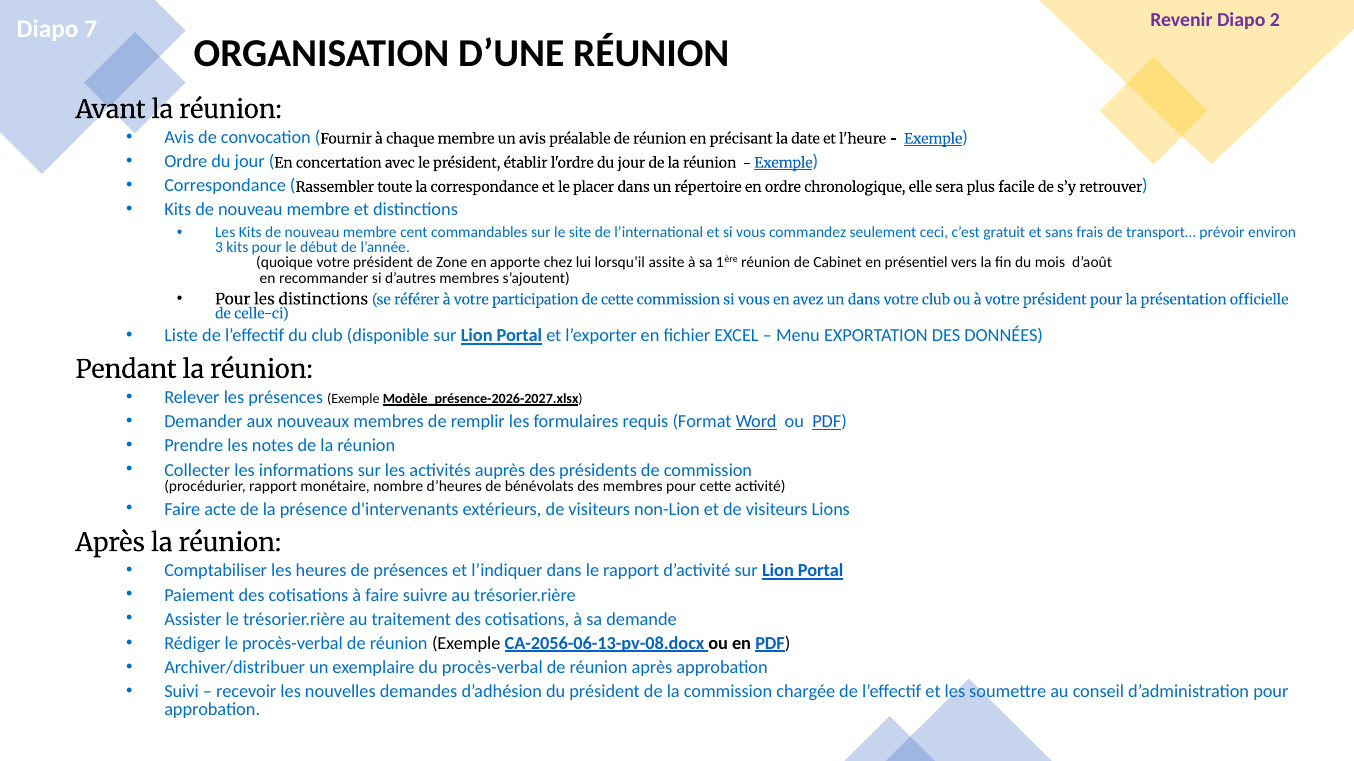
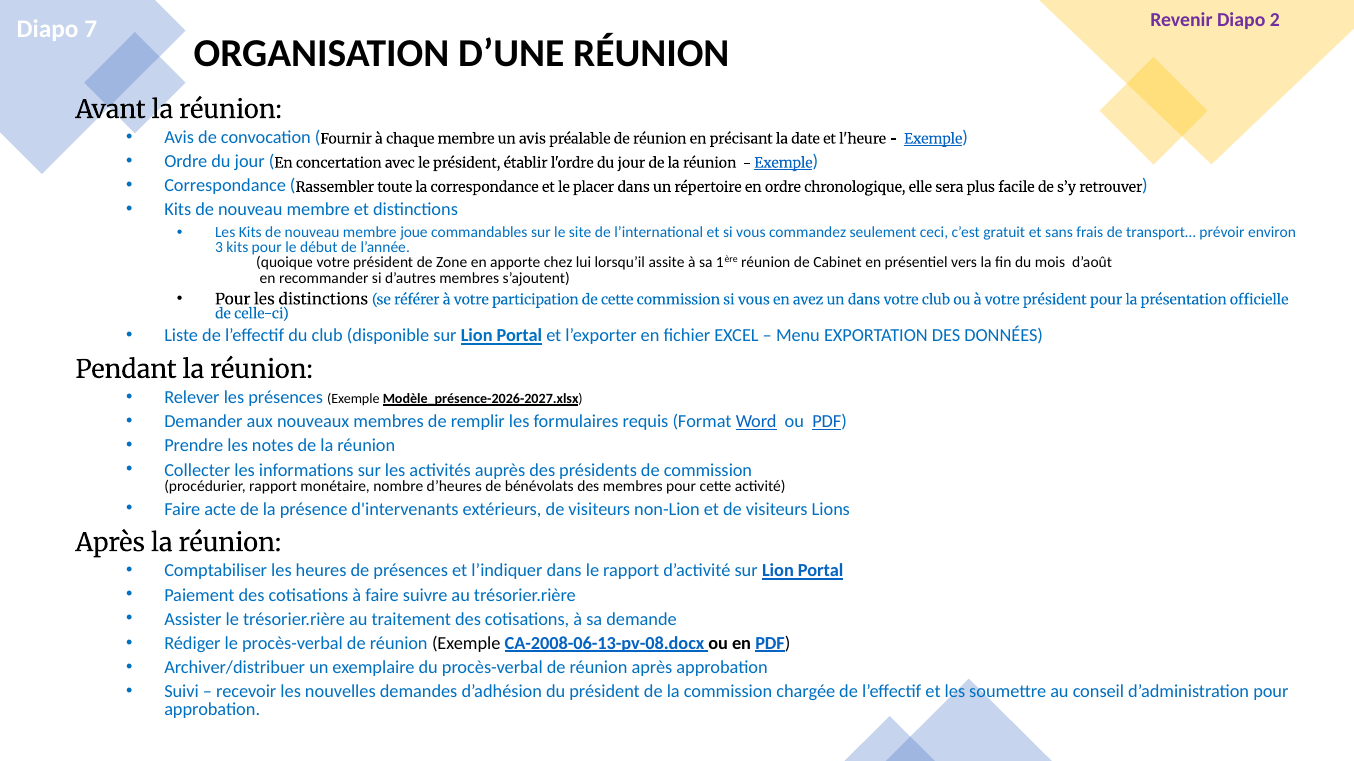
cent: cent -> joue
CA-2056-06-13-pv-08.docx: CA-2056-06-13-pv-08.docx -> CA-2008-06-13-pv-08.docx
